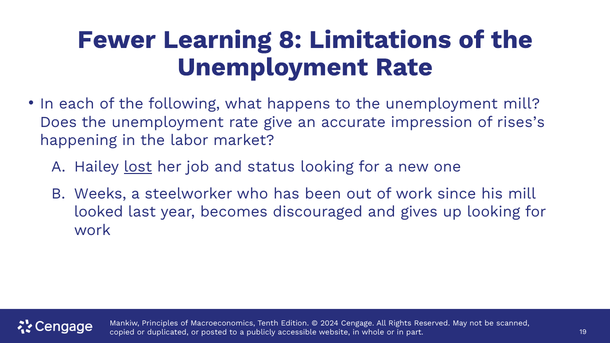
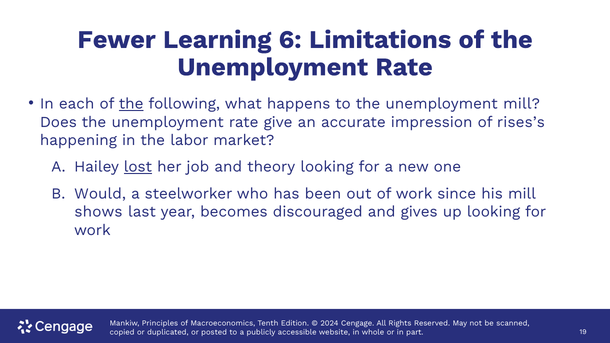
8: 8 -> 6
the at (131, 104) underline: none -> present
status: status -> theory
Weeks: Weeks -> Would
looked: looked -> shows
